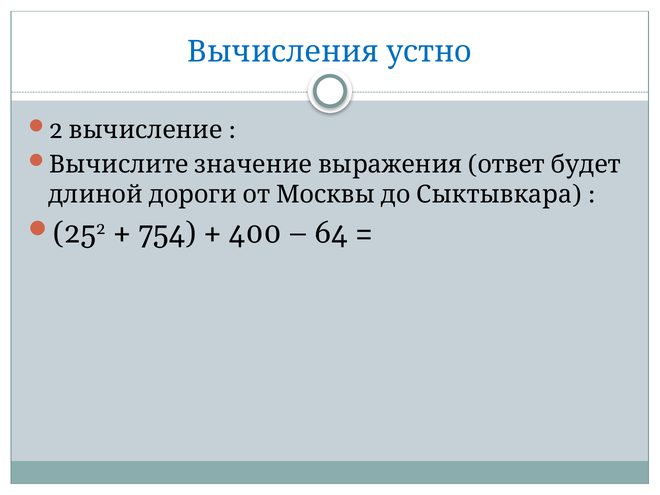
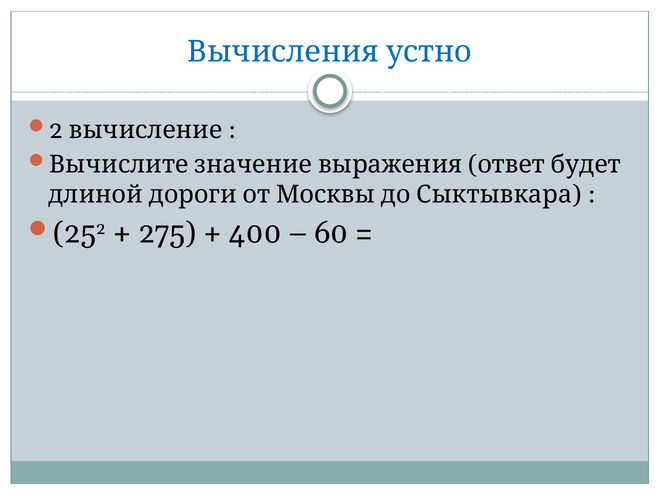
754: 754 -> 275
64: 64 -> 60
